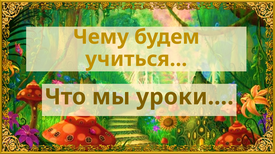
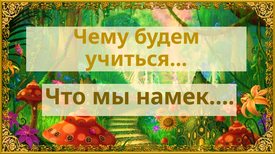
уроки…: уроки… -> намек…
